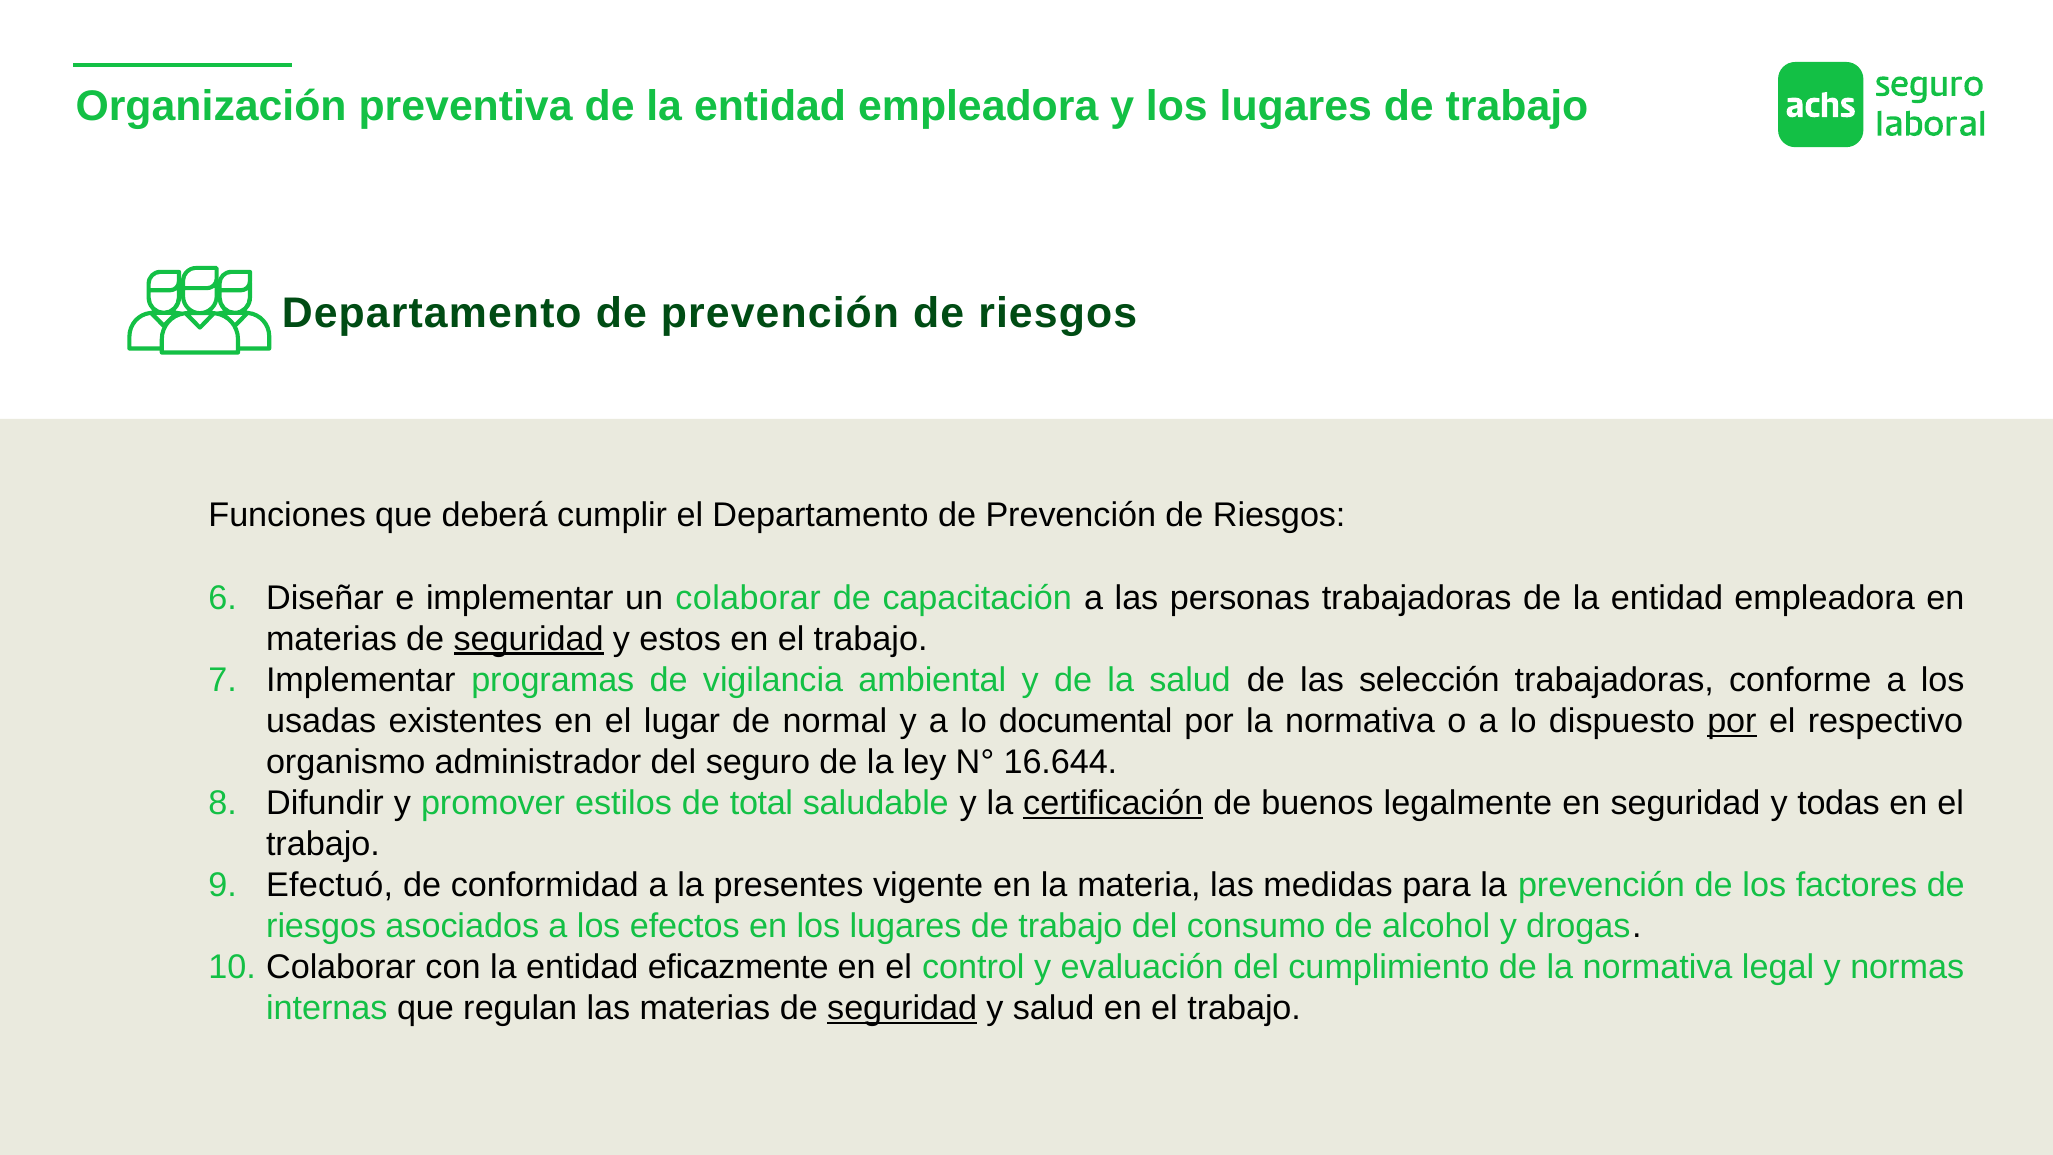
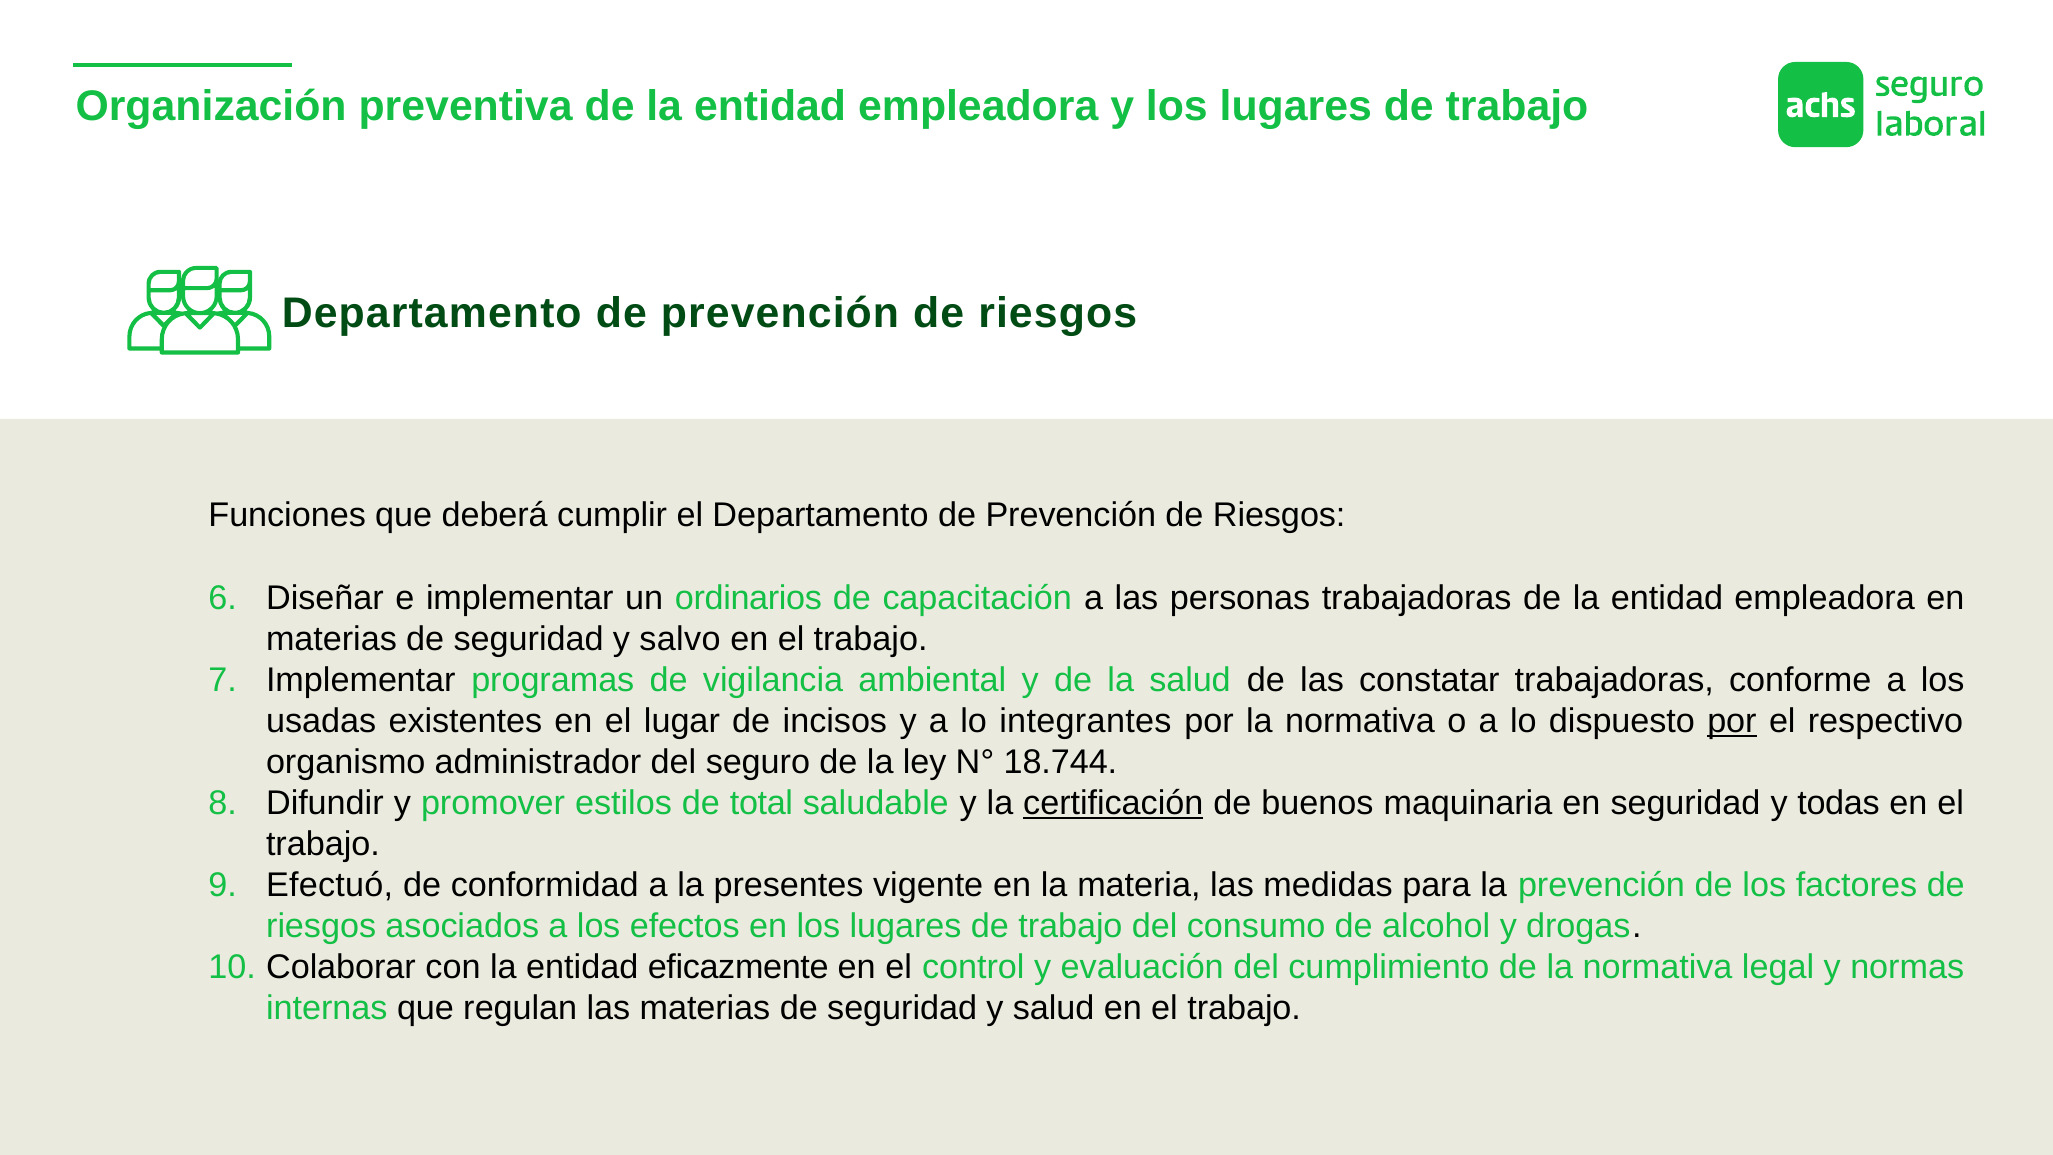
un colaborar: colaborar -> ordinarios
seguridad at (529, 639) underline: present -> none
estos: estos -> salvo
selección: selección -> constatar
normal: normal -> incisos
documental: documental -> integrantes
16.644: 16.644 -> 18.744
legalmente: legalmente -> maquinaria
seguridad at (902, 1008) underline: present -> none
